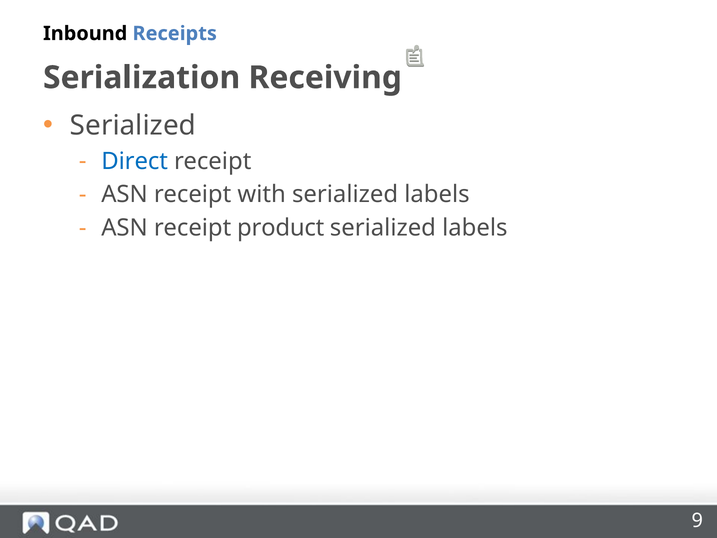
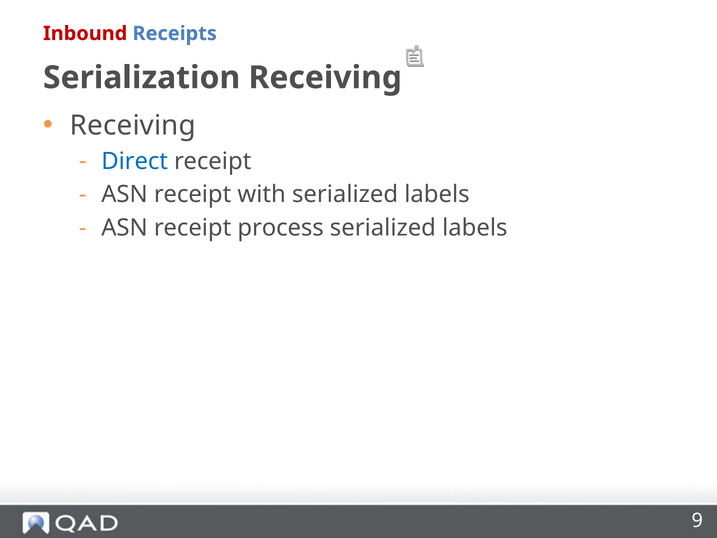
Inbound colour: black -> red
Serialized at (133, 125): Serialized -> Receiving
product: product -> process
